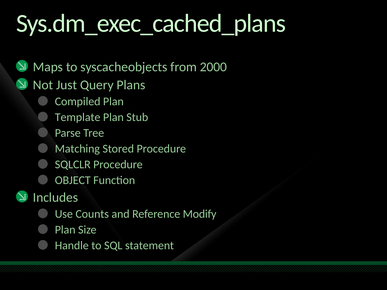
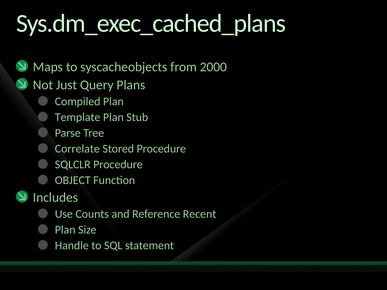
Matching: Matching -> Correlate
Modify: Modify -> Recent
